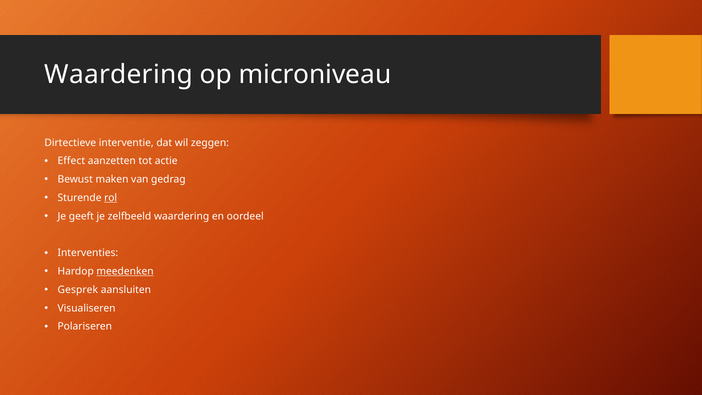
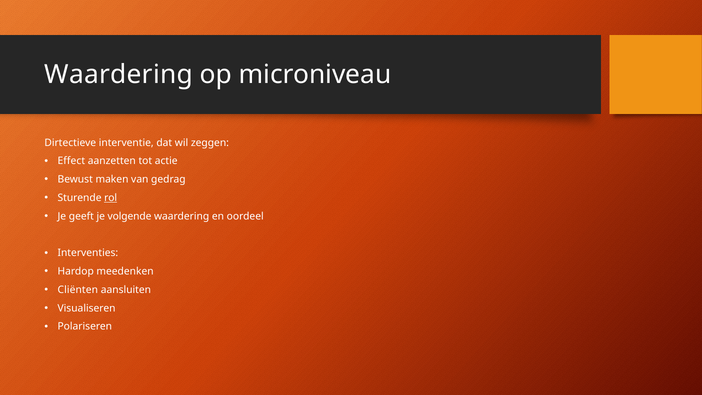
zelfbeeld: zelfbeeld -> volgende
meedenken underline: present -> none
Gesprek: Gesprek -> Cliënten
